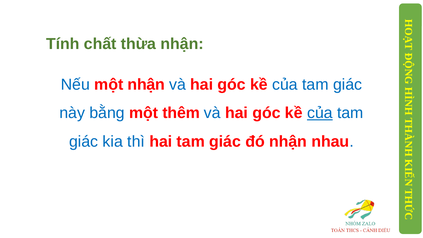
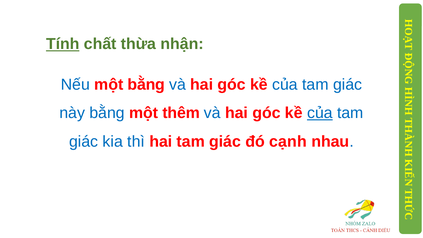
Tính underline: none -> present
một nhận: nhận -> bằng
đó nhận: nhận -> cạnh
